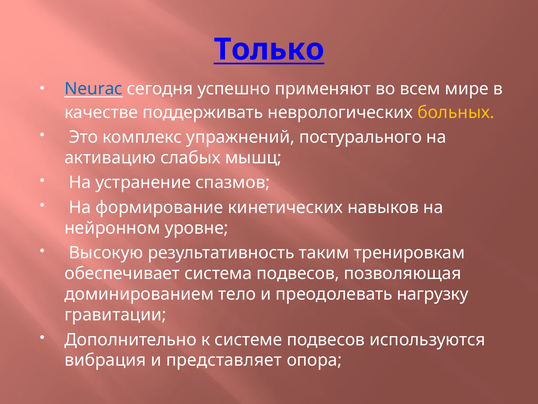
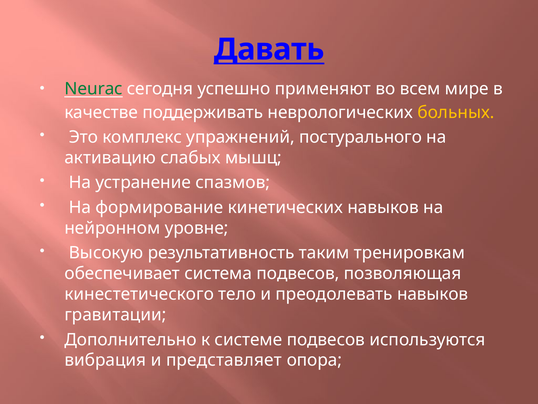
Только: Только -> Давать
Neurac colour: blue -> green
доминированием: доминированием -> кинестетического
преодолевать нагрузку: нагрузку -> навыков
